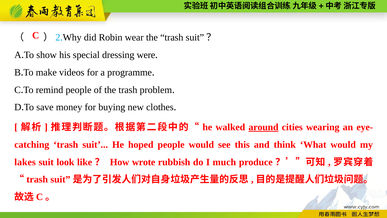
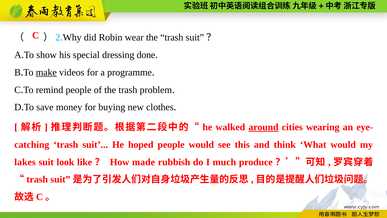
were: were -> done
make underline: none -> present
wrote: wrote -> made
